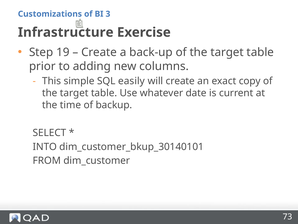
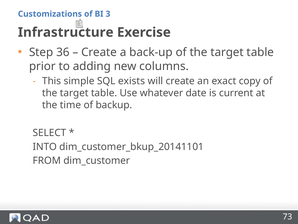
19: 19 -> 36
easily: easily -> exists
dim_customer_bkup_30140101: dim_customer_bkup_30140101 -> dim_customer_bkup_20141101
